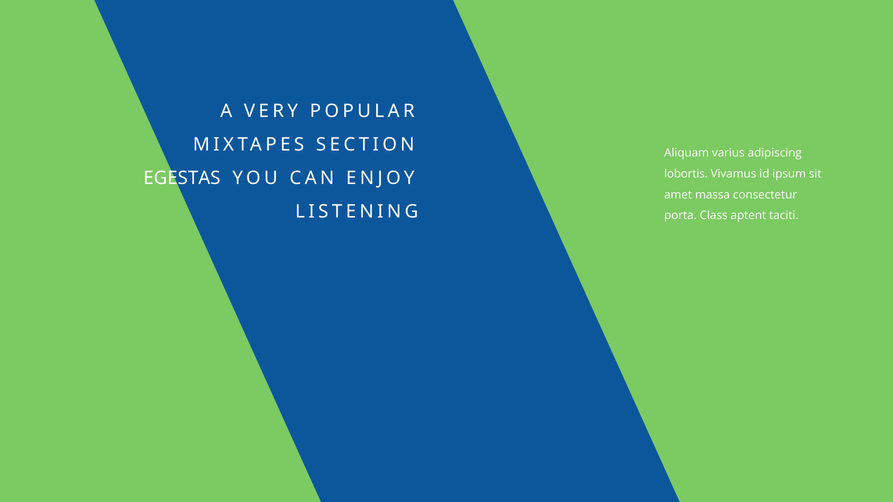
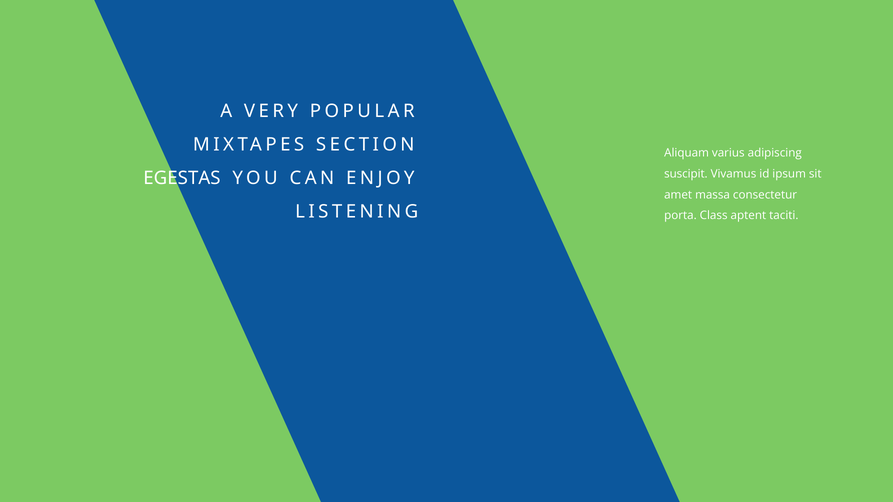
lobortis: lobortis -> suscipit
